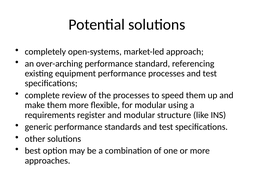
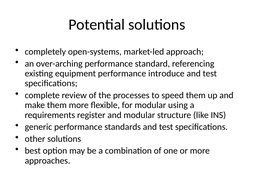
performance processes: processes -> introduce
